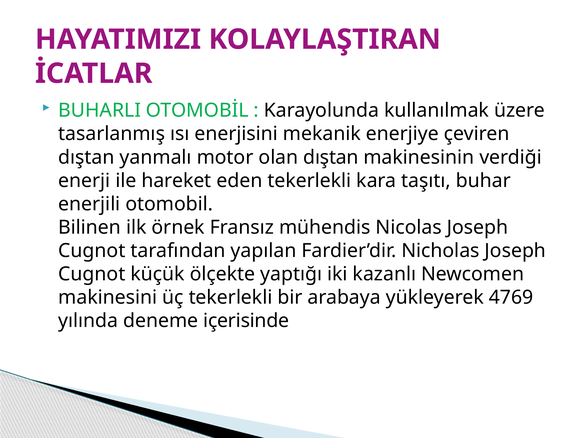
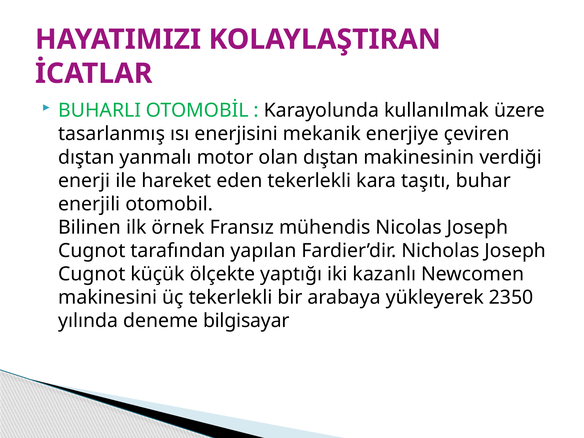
4769: 4769 -> 2350
içerisinde: içerisinde -> bilgisayar
